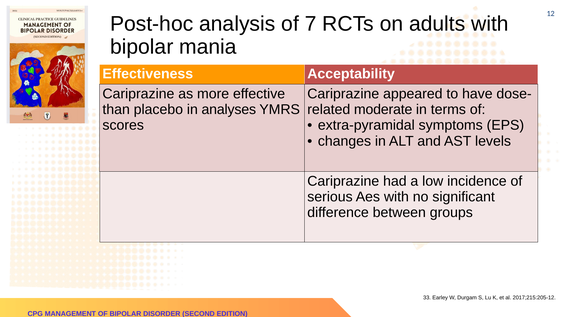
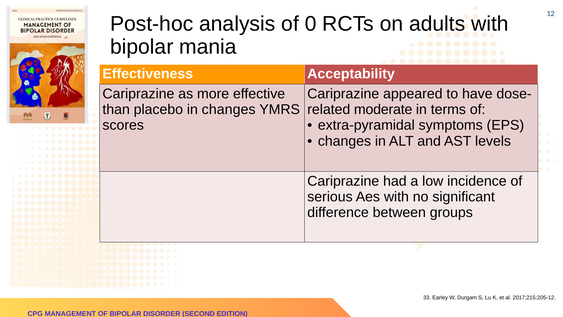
7: 7 -> 0
in analyses: analyses -> changes
